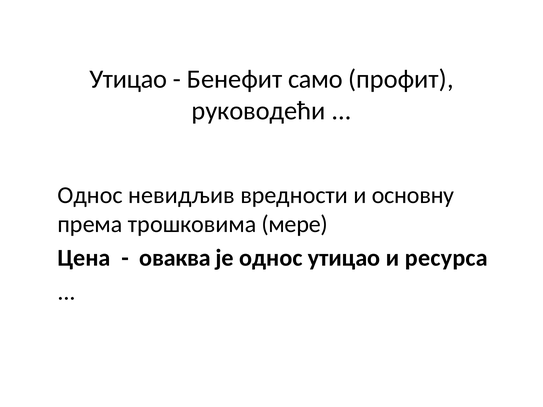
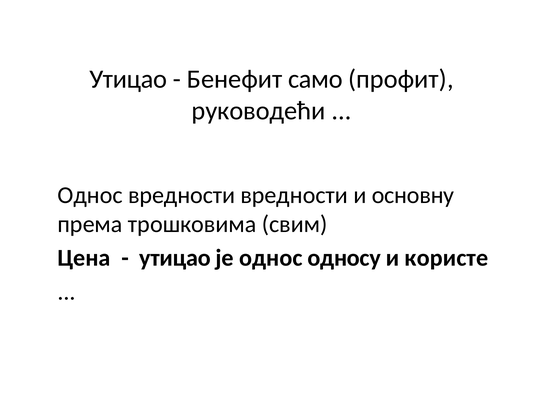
Однос невидљив: невидљив -> вредности
мере: мере -> свим
оваква at (175, 258): оваква -> утицао
однос утицао: утицао -> односу
ресурса: ресурса -> користе
